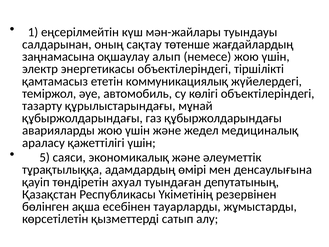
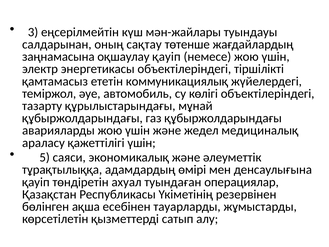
1: 1 -> 3
оқшаулау алып: алып -> қауіп
депутатының: депутатының -> операциялар
